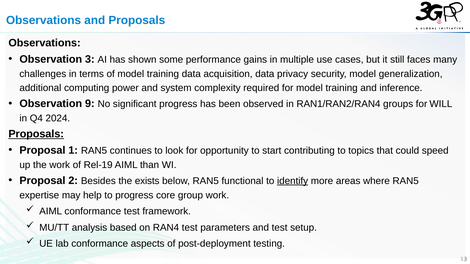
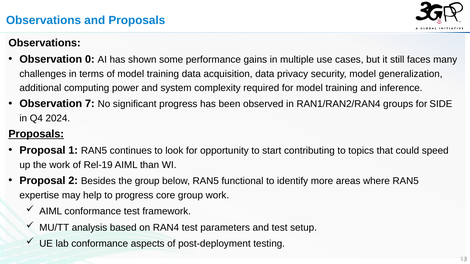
3: 3 -> 0
9: 9 -> 7
WILL: WILL -> SIDE
the exists: exists -> group
identify underline: present -> none
